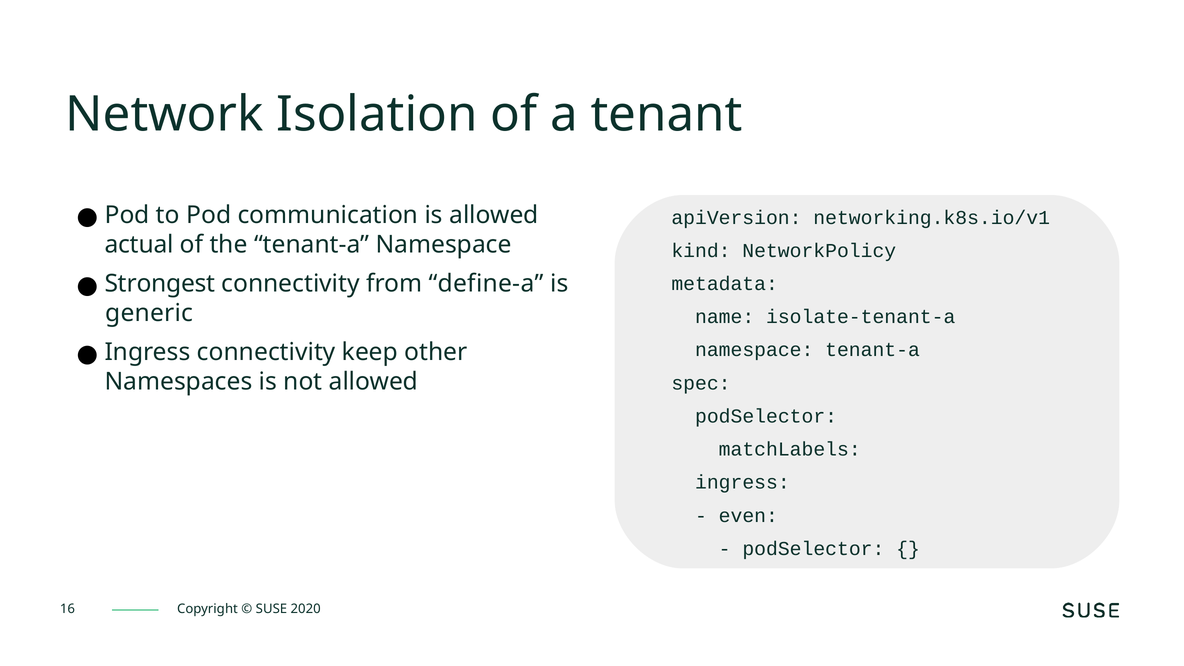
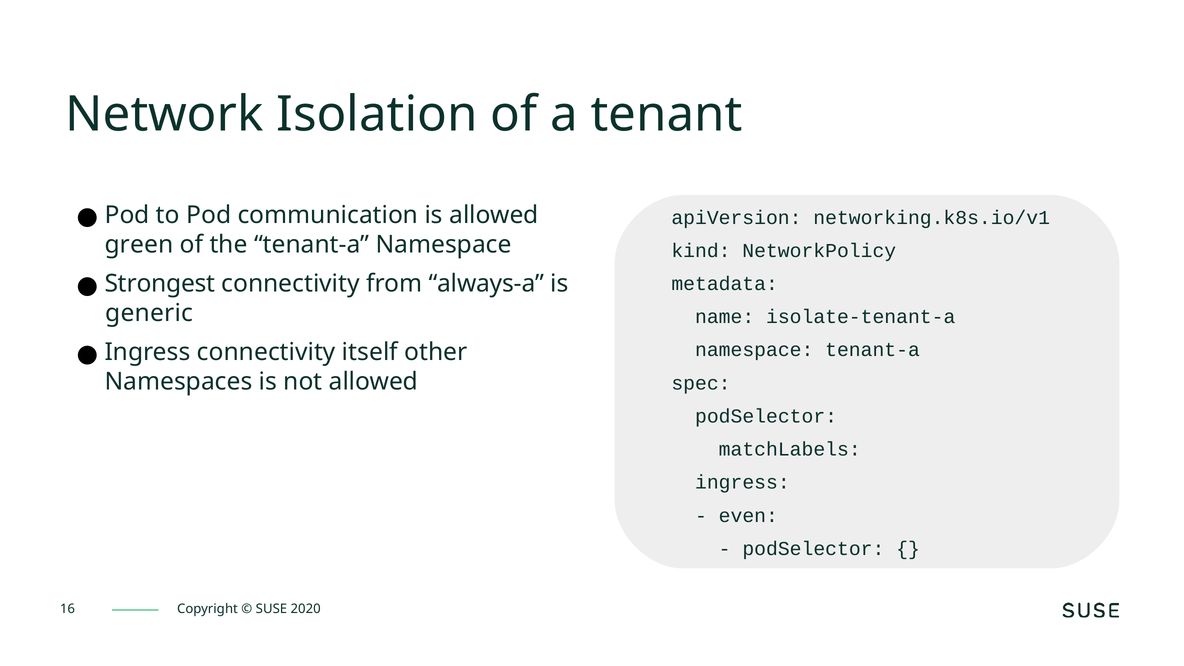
actual: actual -> green
define-a: define-a -> always-a
keep: keep -> itself
